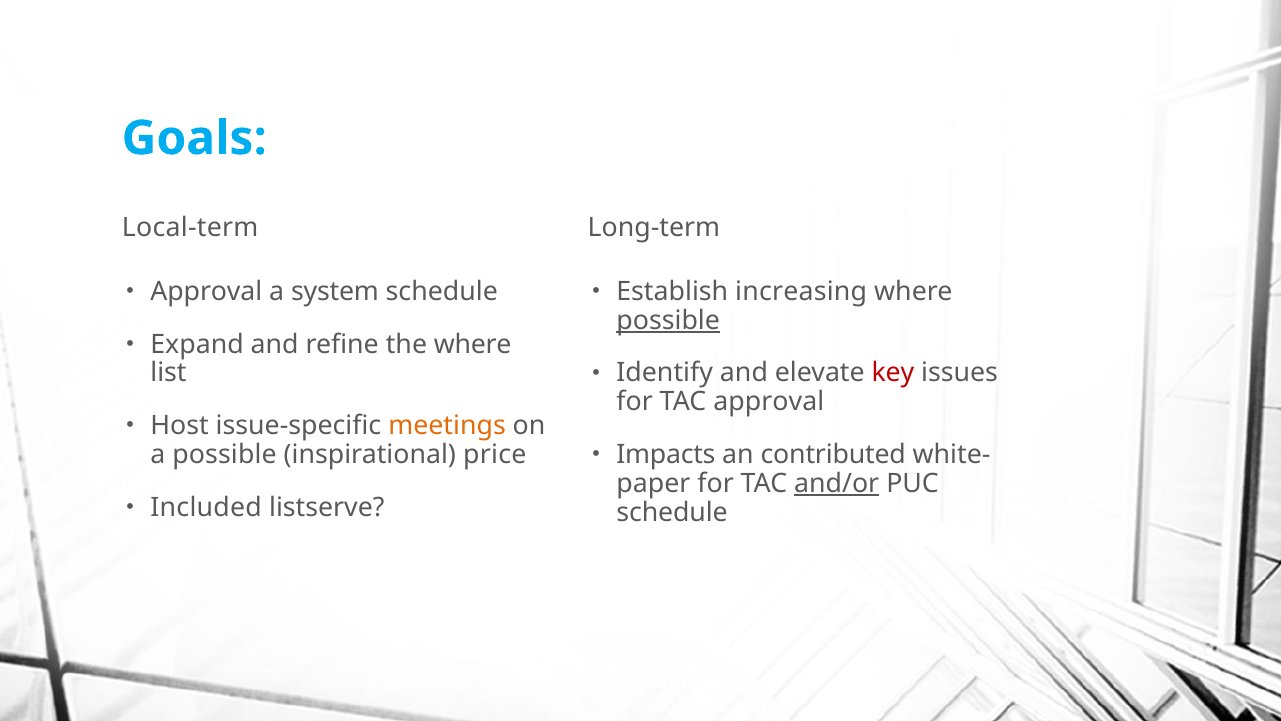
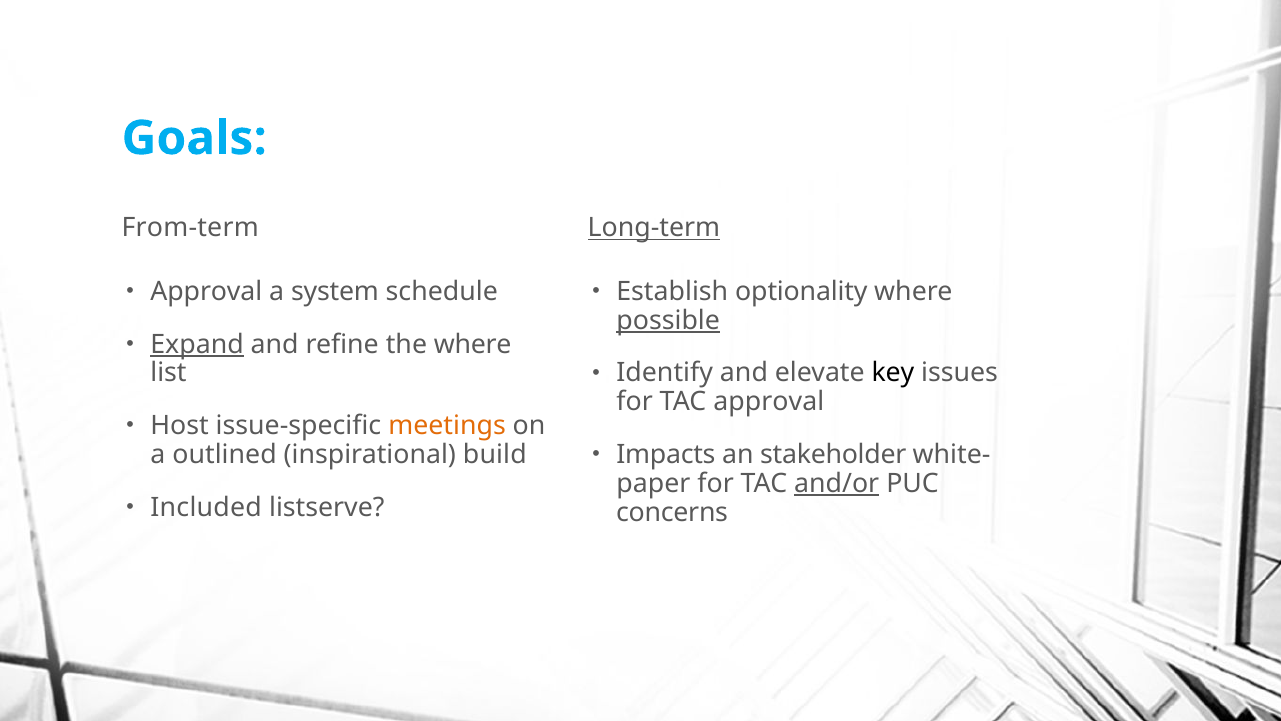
Local-term: Local-term -> From-term
Long-term underline: none -> present
increasing: increasing -> optionality
Expand underline: none -> present
key colour: red -> black
contributed: contributed -> stakeholder
a possible: possible -> outlined
price: price -> build
schedule at (672, 512): schedule -> concerns
